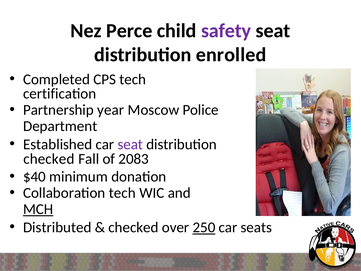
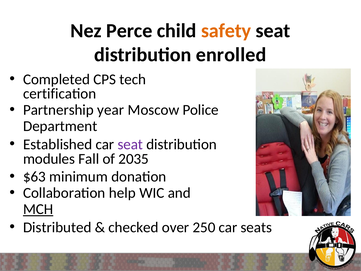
safety colour: purple -> orange
checked at (49, 159): checked -> modules
2083: 2083 -> 2035
$40: $40 -> $63
Collaboration tech: tech -> help
250 underline: present -> none
